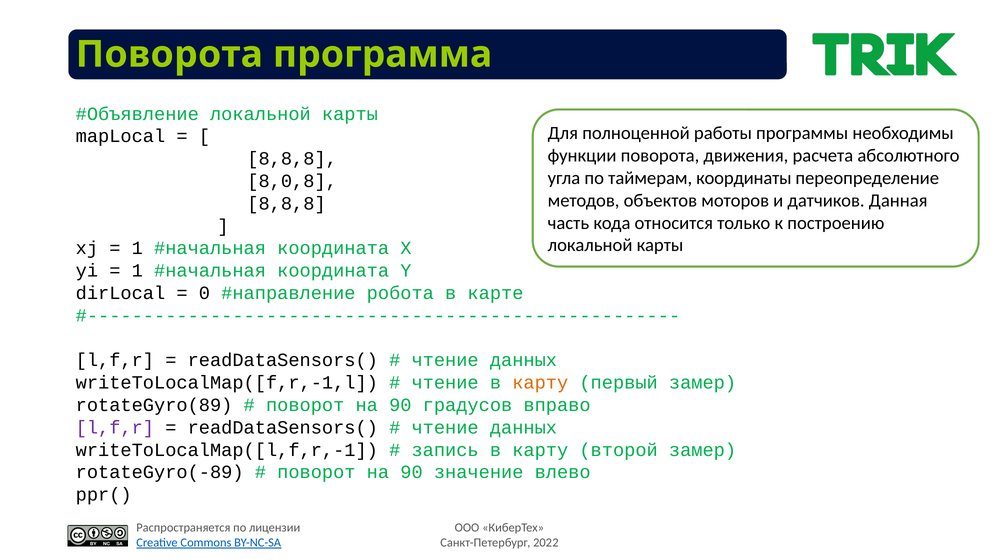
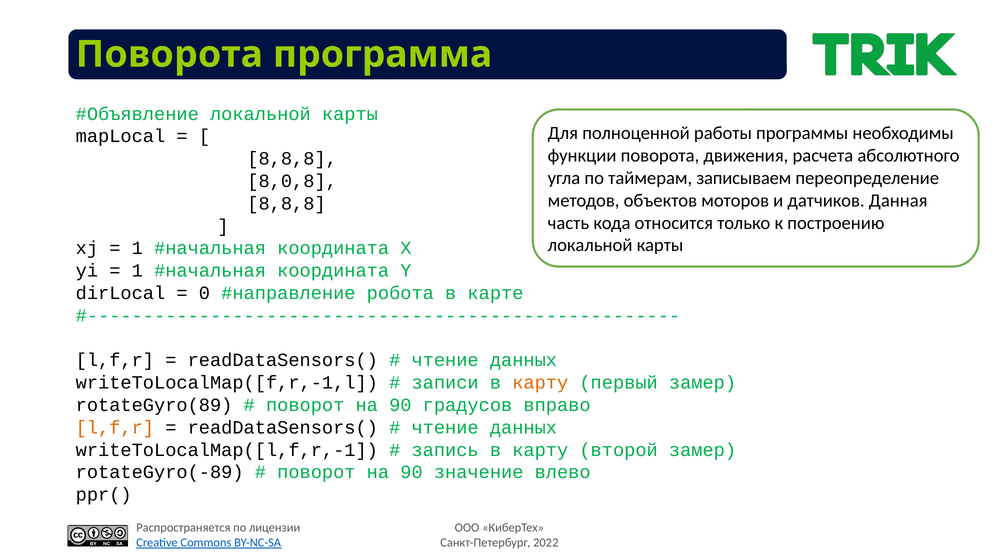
координаты: координаты -> записываем
чтение at (445, 382): чтение -> записи
l,f,r at (115, 427) colour: purple -> orange
